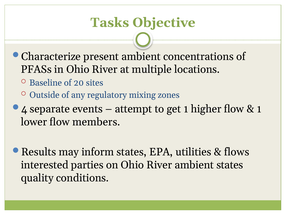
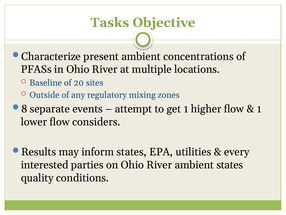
4: 4 -> 8
members: members -> considers
flows: flows -> every
